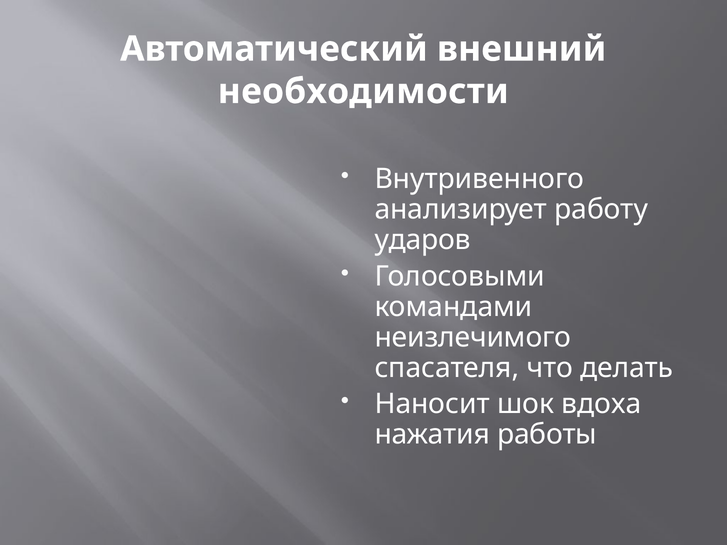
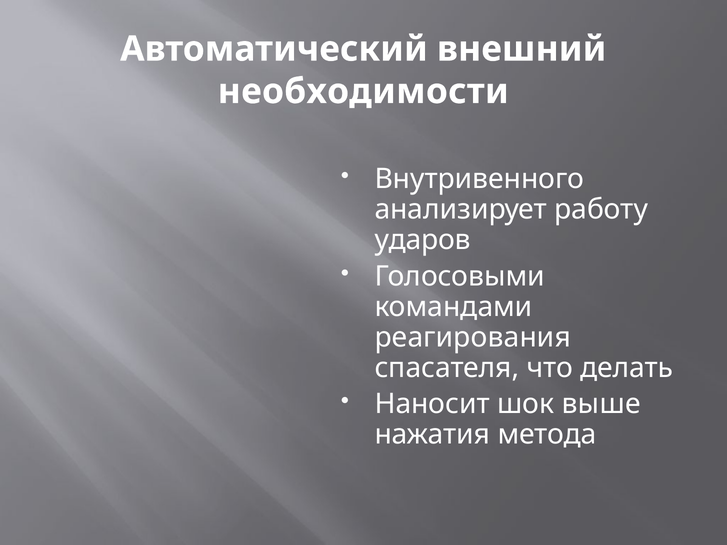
неизлечимого: неизлечимого -> реагирования
вдоха: вдоха -> выше
работы: работы -> метода
